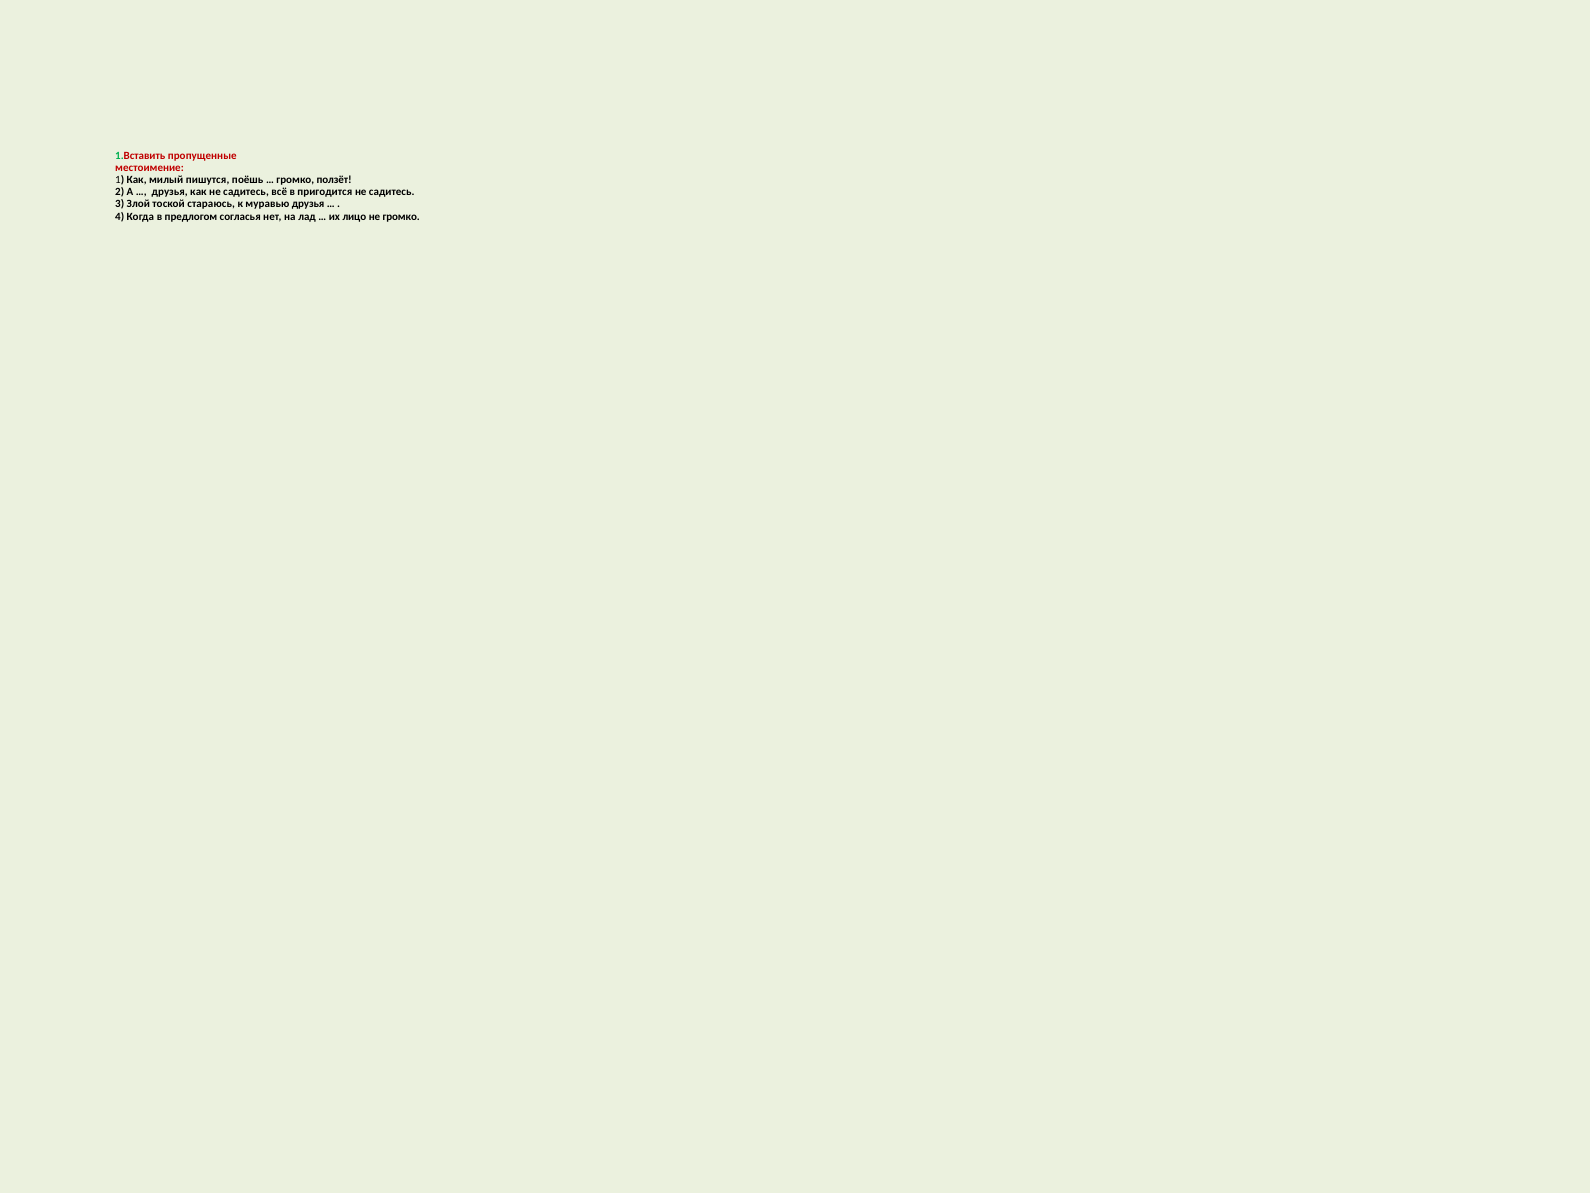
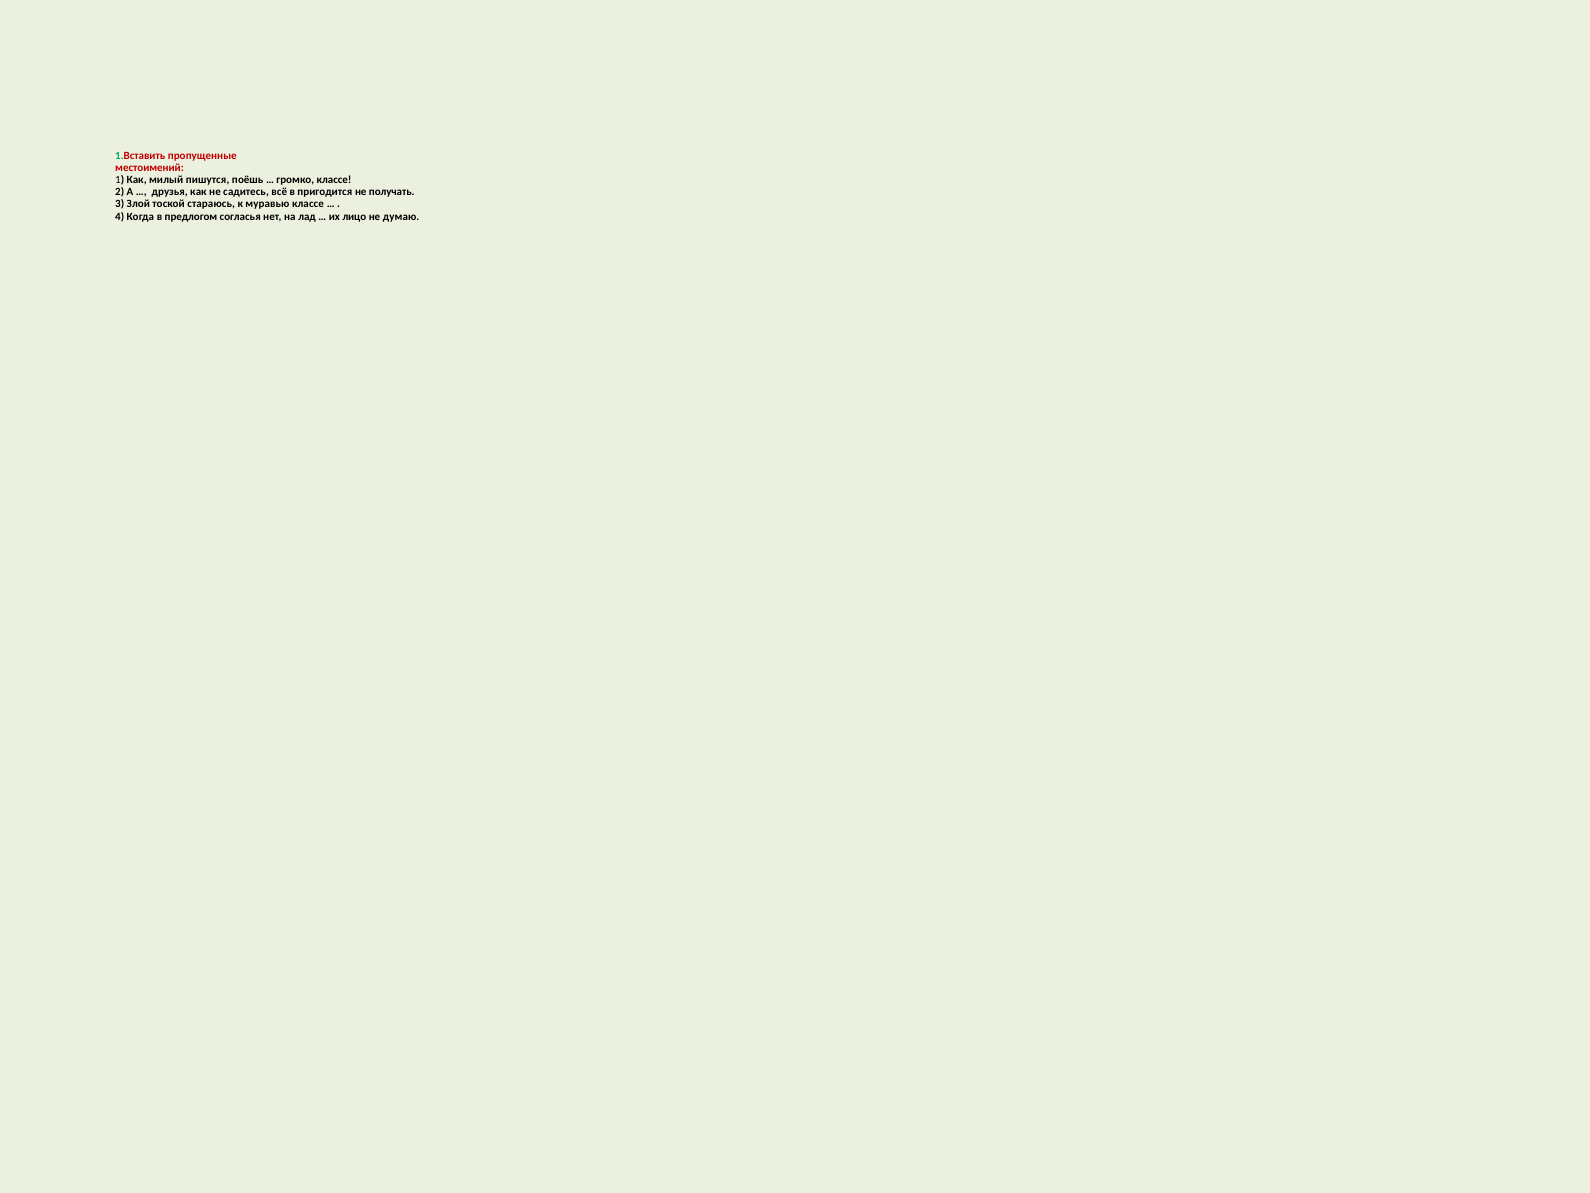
местоимение: местоимение -> местоимений
громко ползёт: ползёт -> классе
садитесь at (392, 192): садитесь -> получать
муравью друзья: друзья -> классе
не громко: громко -> думаю
